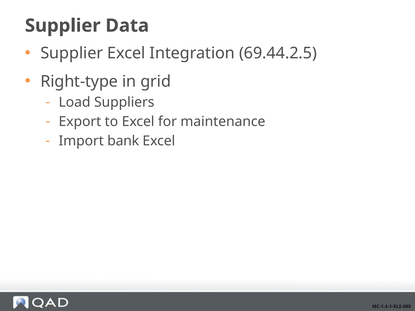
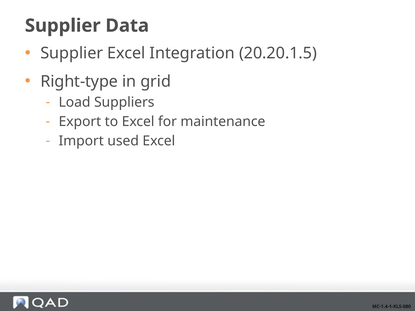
69.44.2.5: 69.44.2.5 -> 20.20.1.5
bank: bank -> used
